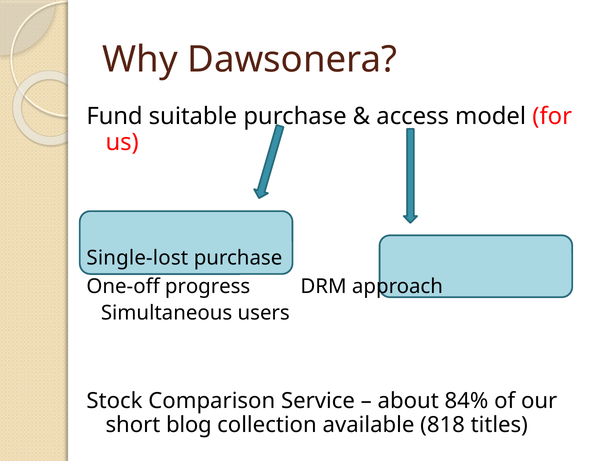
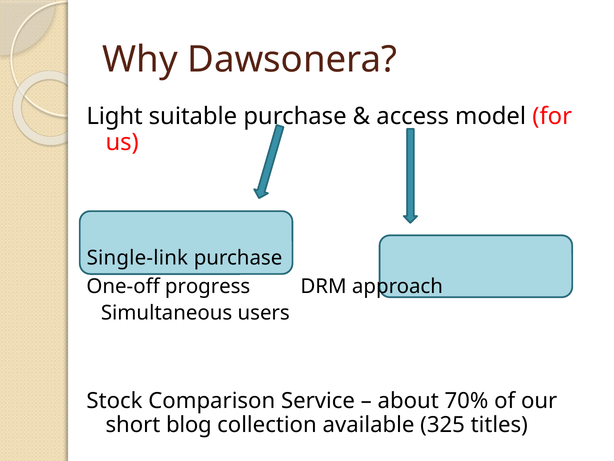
Fund: Fund -> Light
Single-lost: Single-lost -> Single-link
84%: 84% -> 70%
818: 818 -> 325
